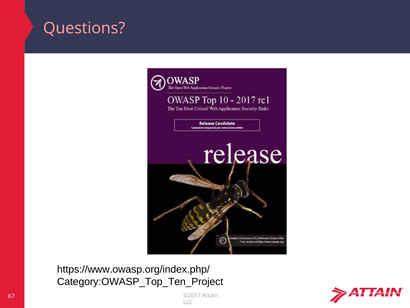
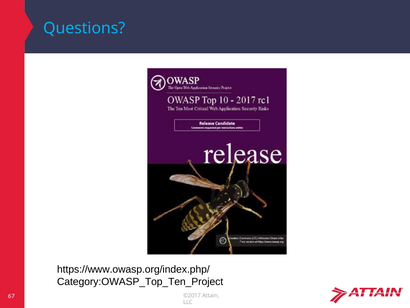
Questions colour: pink -> light blue
